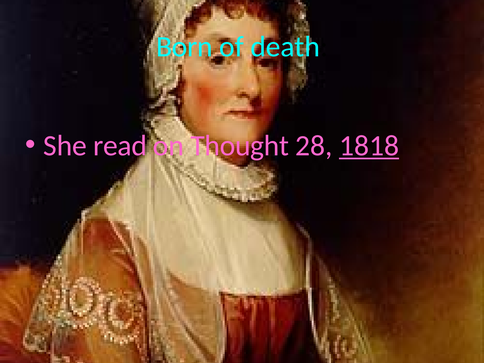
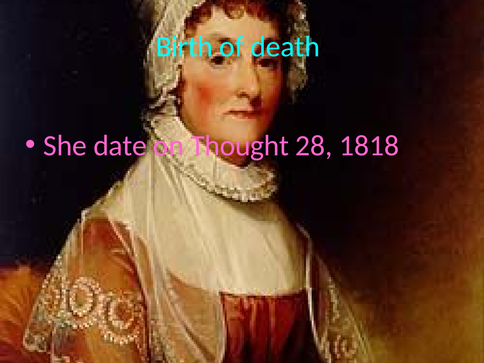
Born: Born -> Birth
read: read -> date
1818 underline: present -> none
